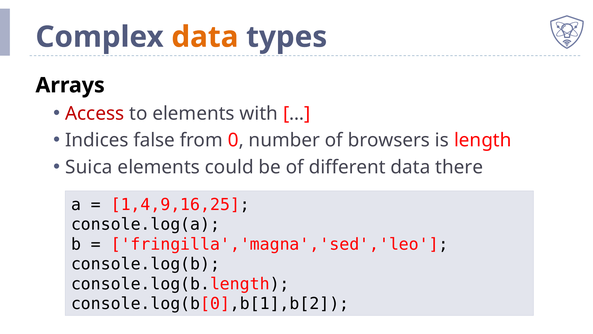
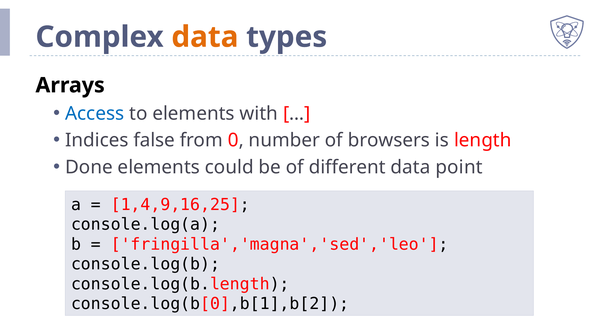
Access colour: red -> blue
Suica: Suica -> Done
there: there -> point
